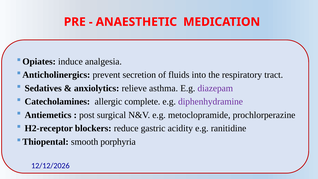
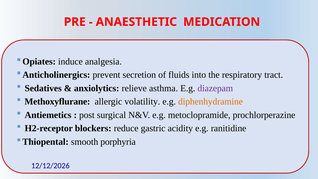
Catecholamines: Catecholamines -> Methoxyflurane
complete: complete -> volatility
diphenhydramine colour: purple -> orange
